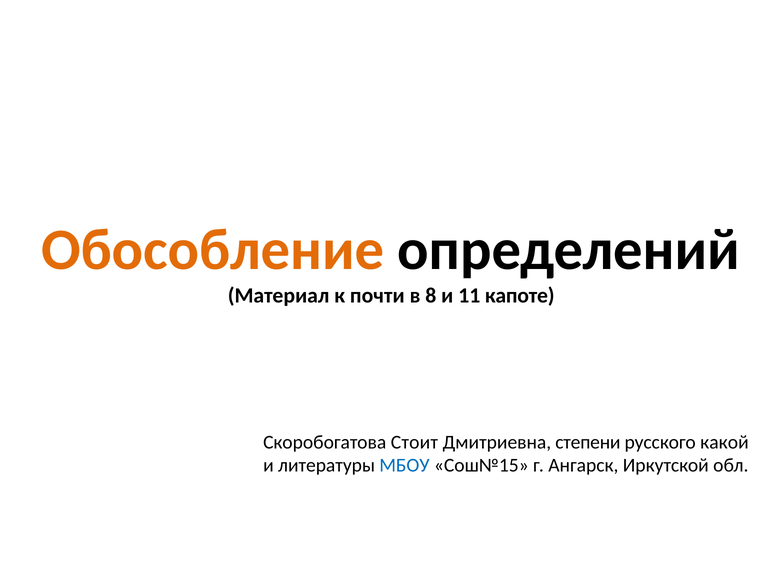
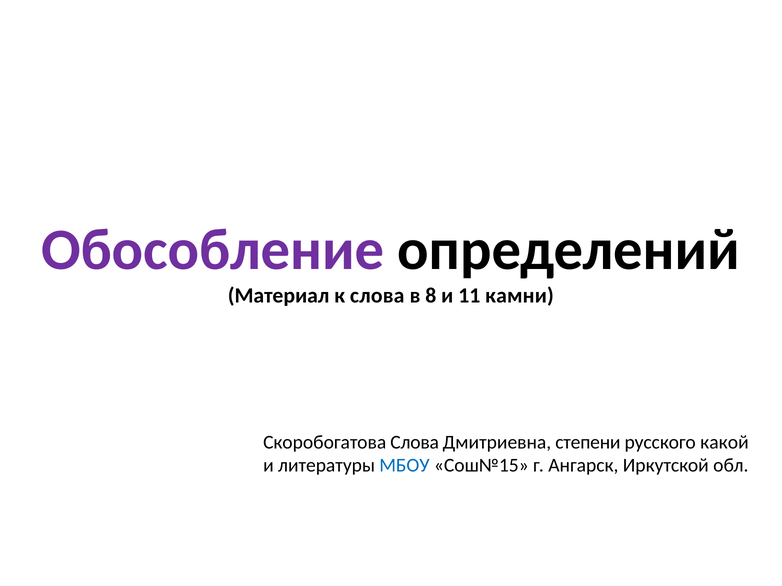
Обособление colour: orange -> purple
к почти: почти -> слова
капоте: капоте -> камни
Скоробогатова Стоит: Стоит -> Слова
